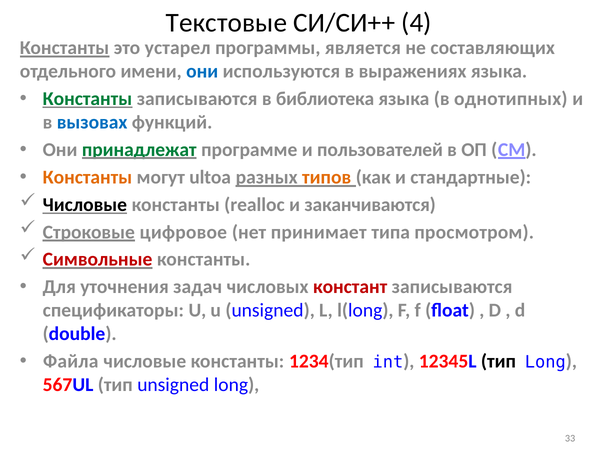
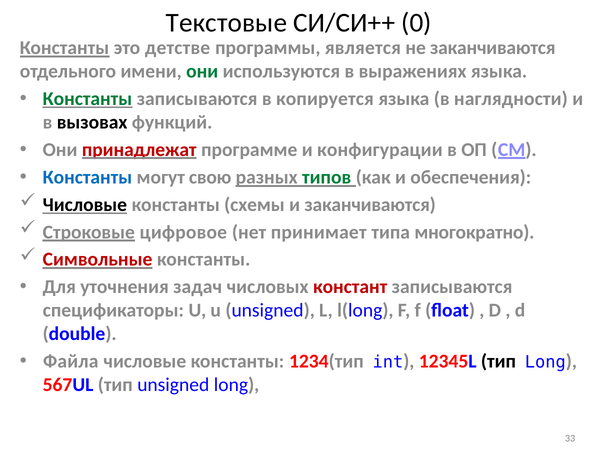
4: 4 -> 0
устарел: устарел -> детстве
не составляющих: составляющих -> заканчиваются
они at (202, 71) colour: blue -> green
библиотека: библиотека -> копируется
однотипных: однотипных -> наглядности
вызовах colour: blue -> black
принадлежат colour: green -> red
пользователей: пользователей -> конфигурации
Константы at (87, 177) colour: orange -> blue
ultoa: ultoa -> свою
типов colour: orange -> green
стандартные: стандартные -> обеспечения
realloc: realloc -> схемы
просмотром: просмотром -> многократно
